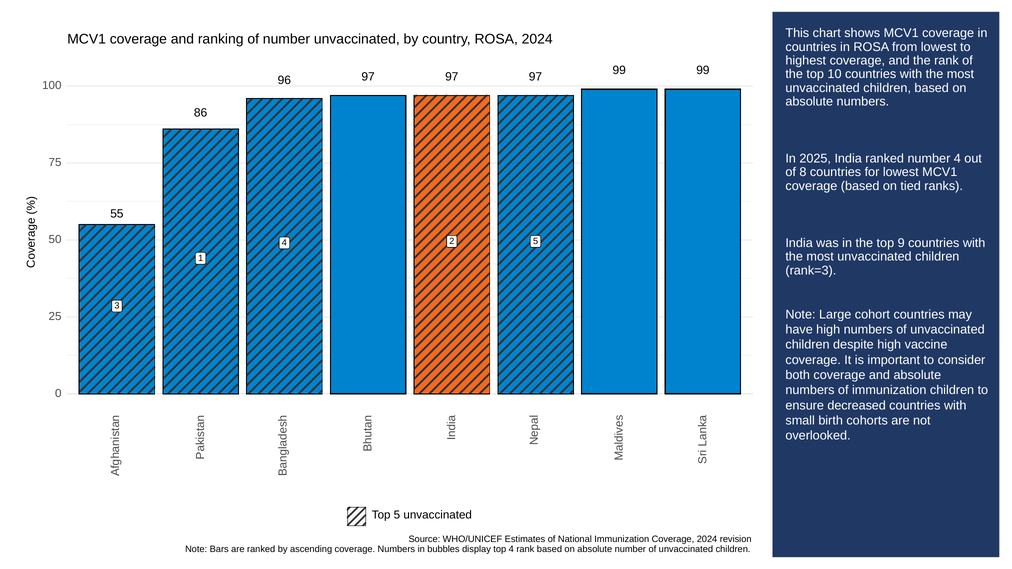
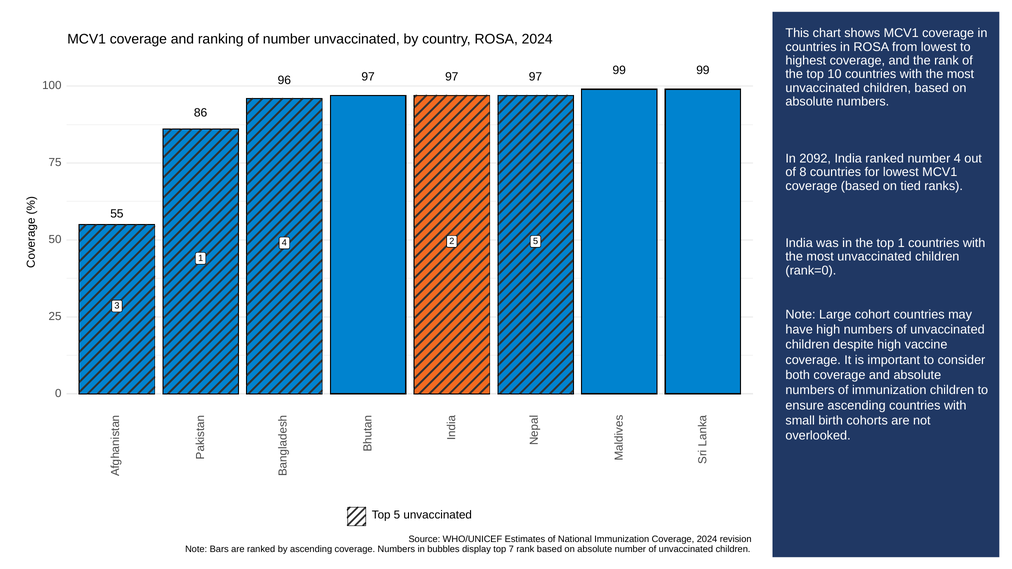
2025: 2025 -> 2092
top 9: 9 -> 1
rank=3: rank=3 -> rank=0
ensure decreased: decreased -> ascending
top 4: 4 -> 7
